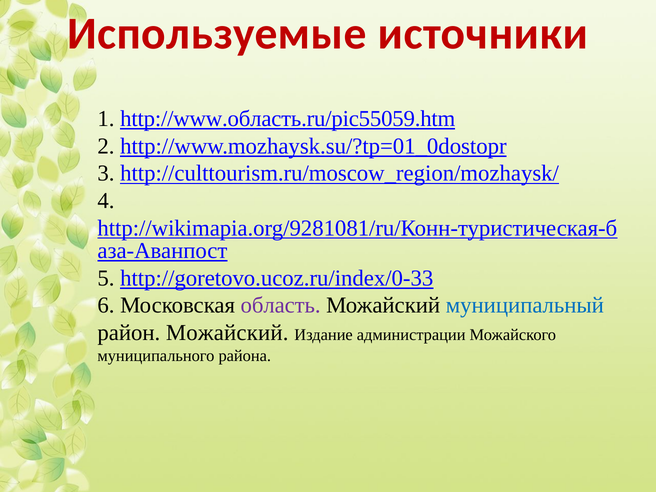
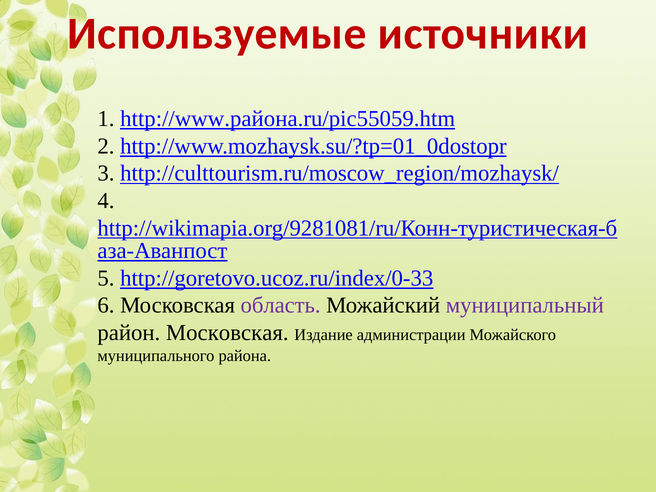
http://www.область.ru/pic55059.htm: http://www.область.ru/pic55059.htm -> http://www.района.ru/pic55059.htm
муниципальный colour: blue -> purple
район Можайский: Можайский -> Московская
